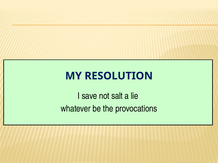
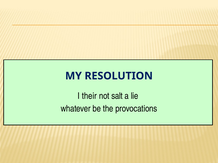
save: save -> their
